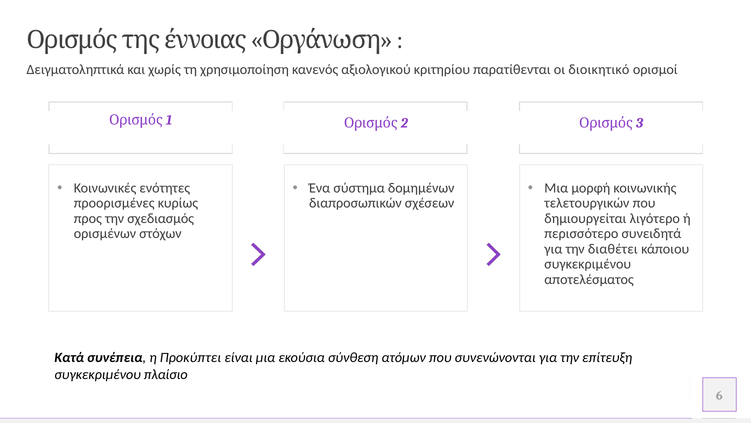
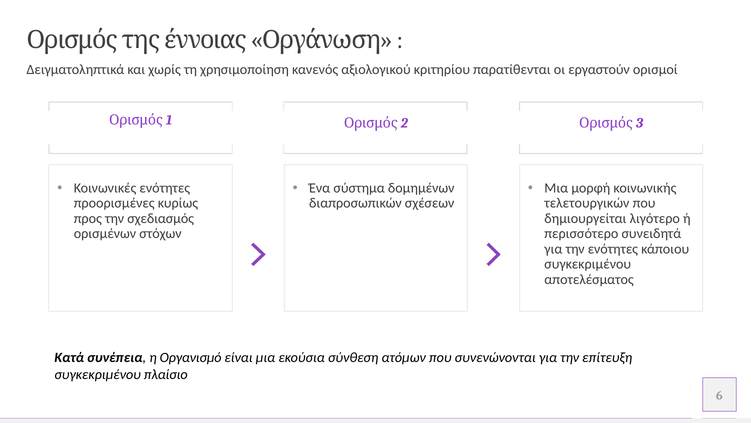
διοικητικό: διοικητικό -> εργαστούν
την διαθέτει: διαθέτει -> ενότητες
Προκύπτει: Προκύπτει -> Οργανισμό
